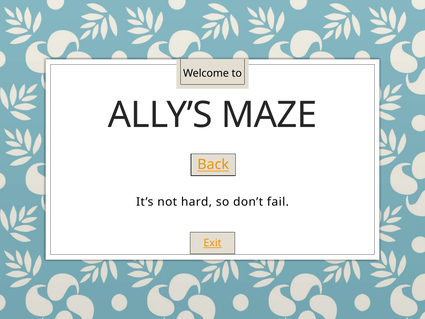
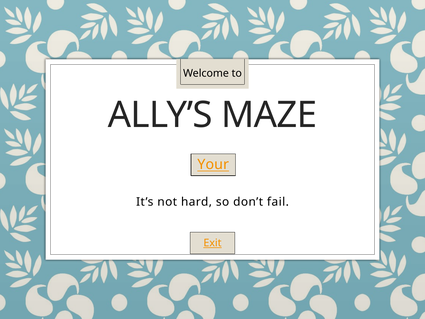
Back: Back -> Your
